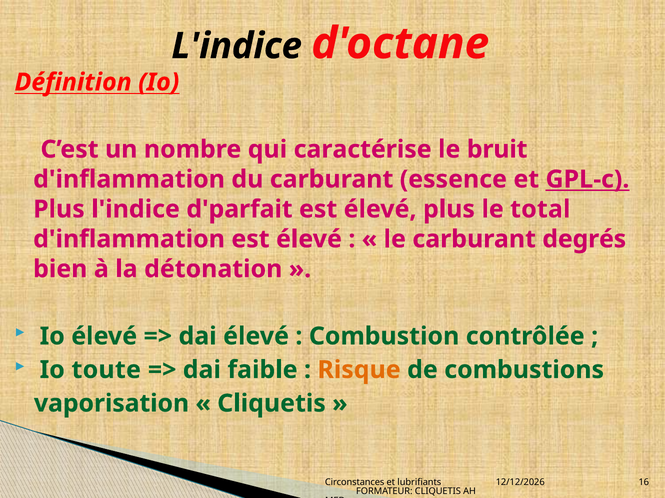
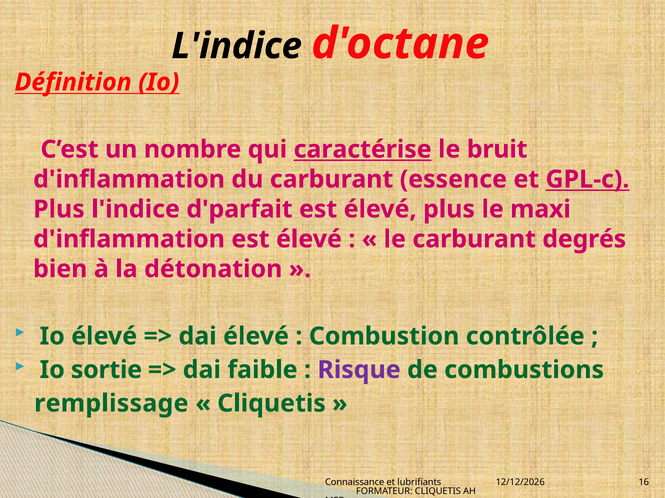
caractérise underline: none -> present
total: total -> maxi
toute: toute -> sortie
Risque colour: orange -> purple
vaporisation: vaporisation -> remplissage
Circonstances: Circonstances -> Connaissance
